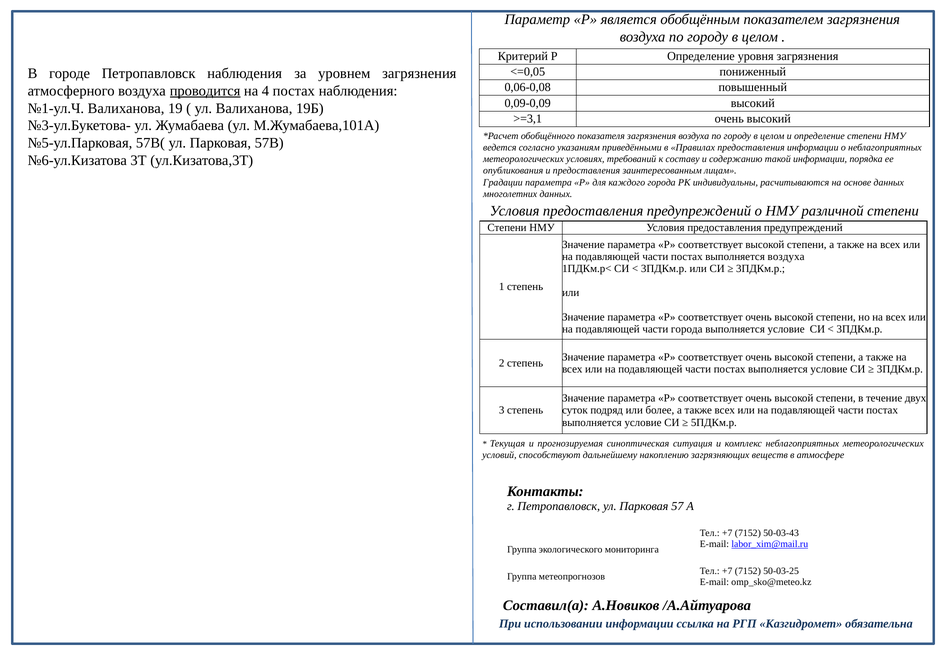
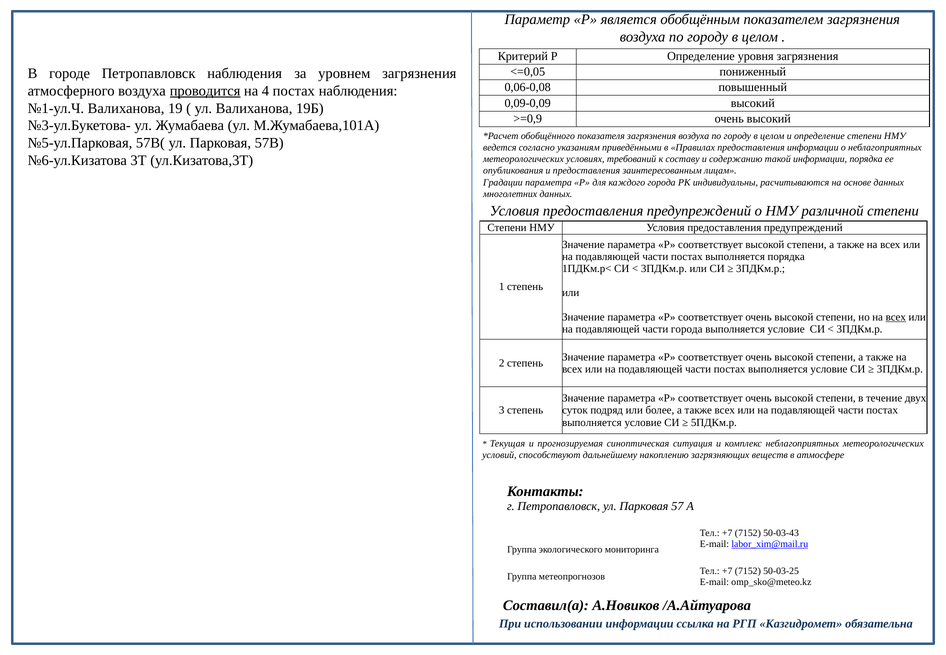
>=3,1: >=3,1 -> >=0,9
выполняется воздуха: воздуха -> порядка
всех at (896, 317) underline: none -> present
